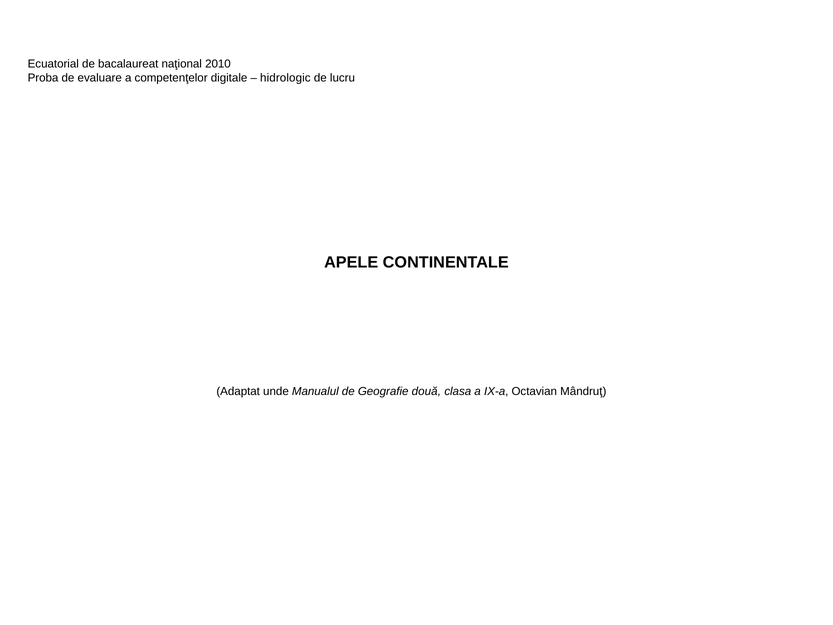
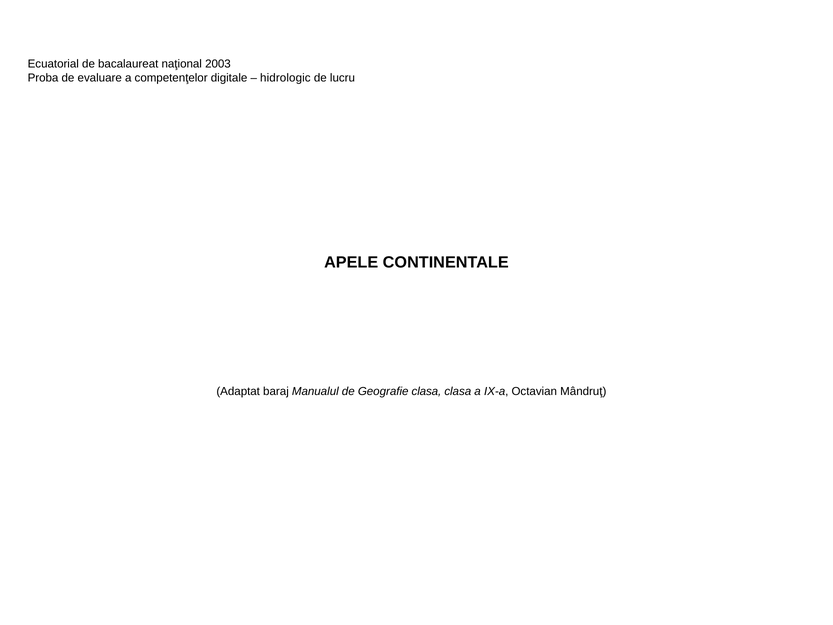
2010: 2010 -> 2003
unde: unde -> baraj
Geografie două: două -> clasa
